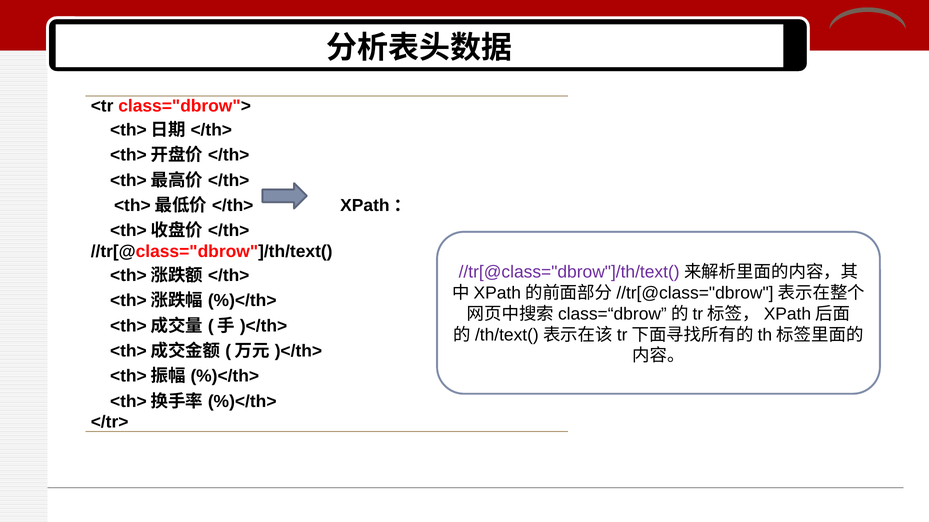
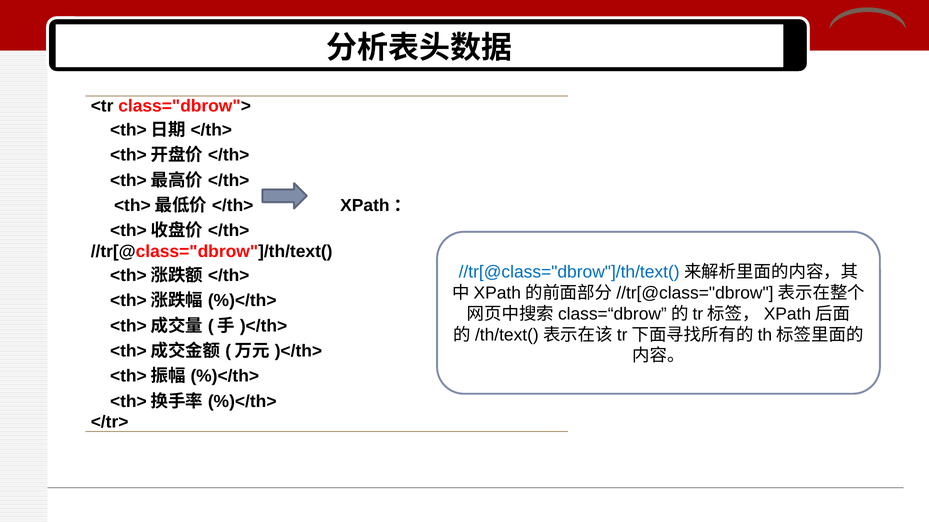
//tr[@class="dbrow"]/th/text( at (569, 273) colour: purple -> blue
